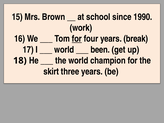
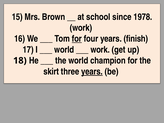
1990: 1990 -> 1978
break: break -> finish
been at (100, 50): been -> work
years at (92, 72) underline: none -> present
